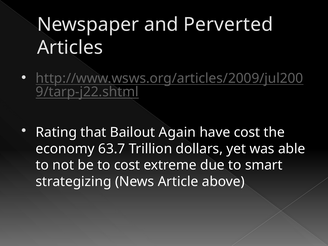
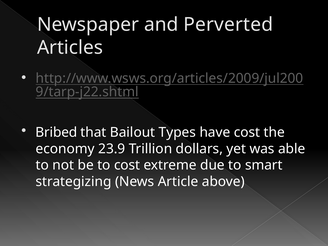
Rating: Rating -> Bribed
Again: Again -> Types
63.7: 63.7 -> 23.9
